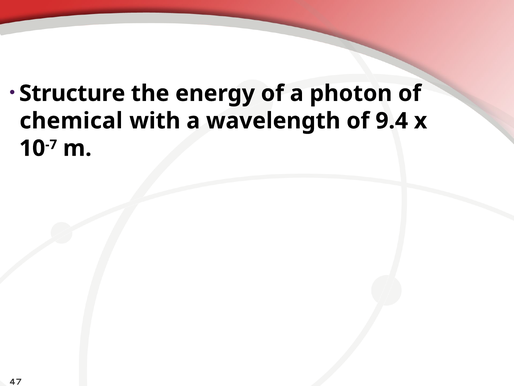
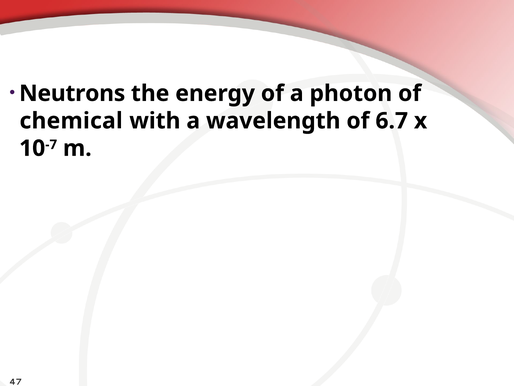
Structure: Structure -> Neutrons
9.4: 9.4 -> 6.7
